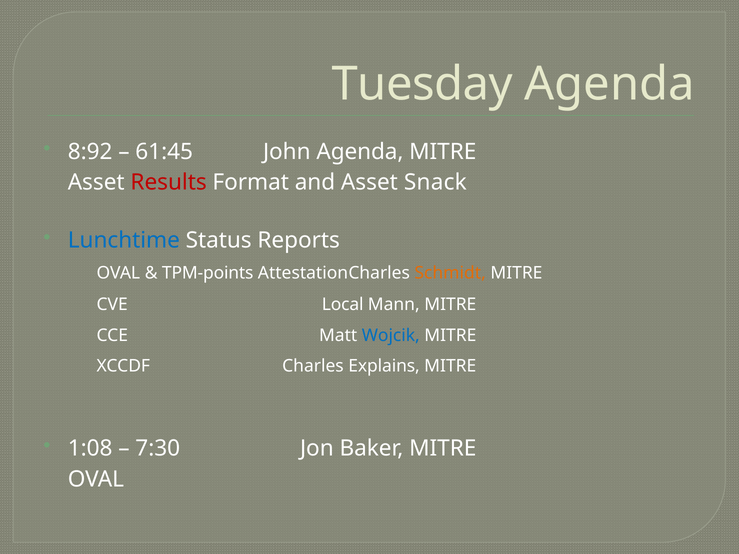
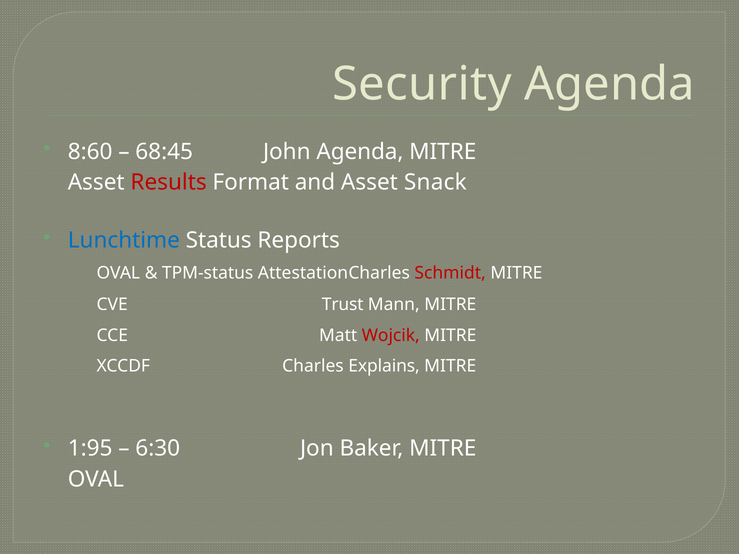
Tuesday: Tuesday -> Security
8:92: 8:92 -> 8:60
61:45: 61:45 -> 68:45
TPM-points: TPM-points -> TPM-status
Schmidt colour: orange -> red
Local: Local -> Trust
Wojcik colour: blue -> red
1:08: 1:08 -> 1:95
7:30: 7:30 -> 6:30
